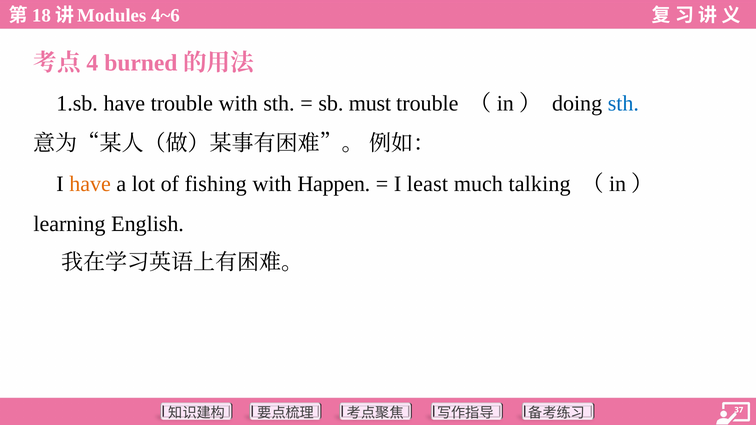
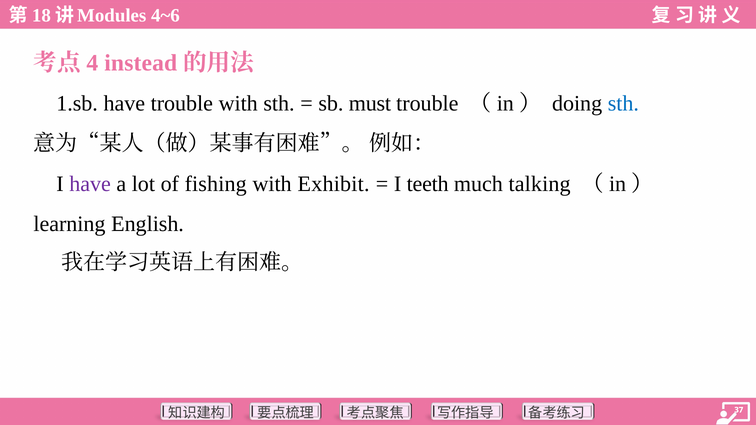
burned: burned -> instead
have at (90, 184) colour: orange -> purple
Happen: Happen -> Exhibit
least: least -> teeth
